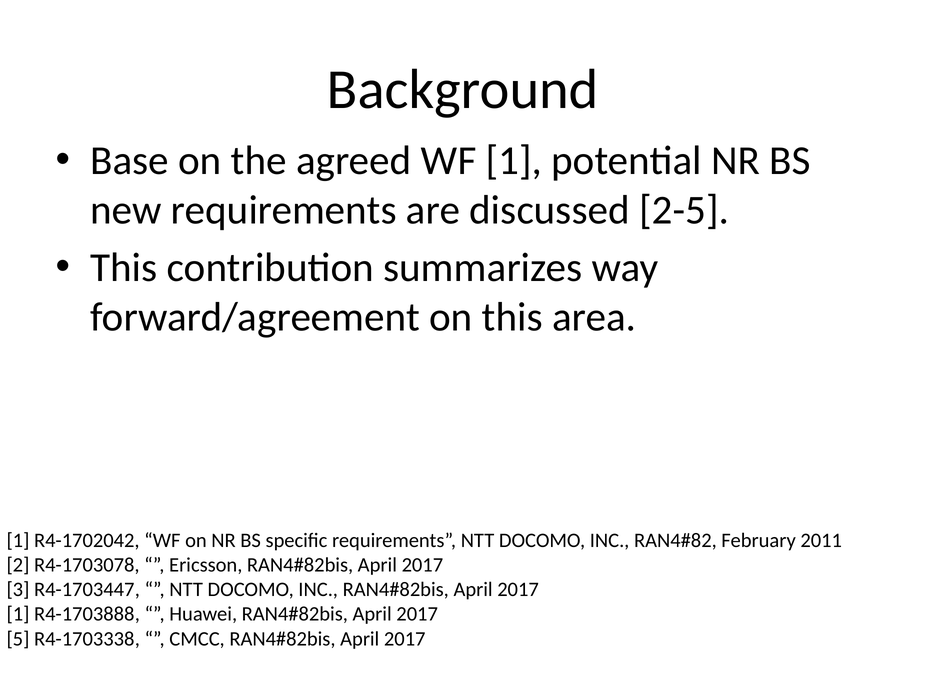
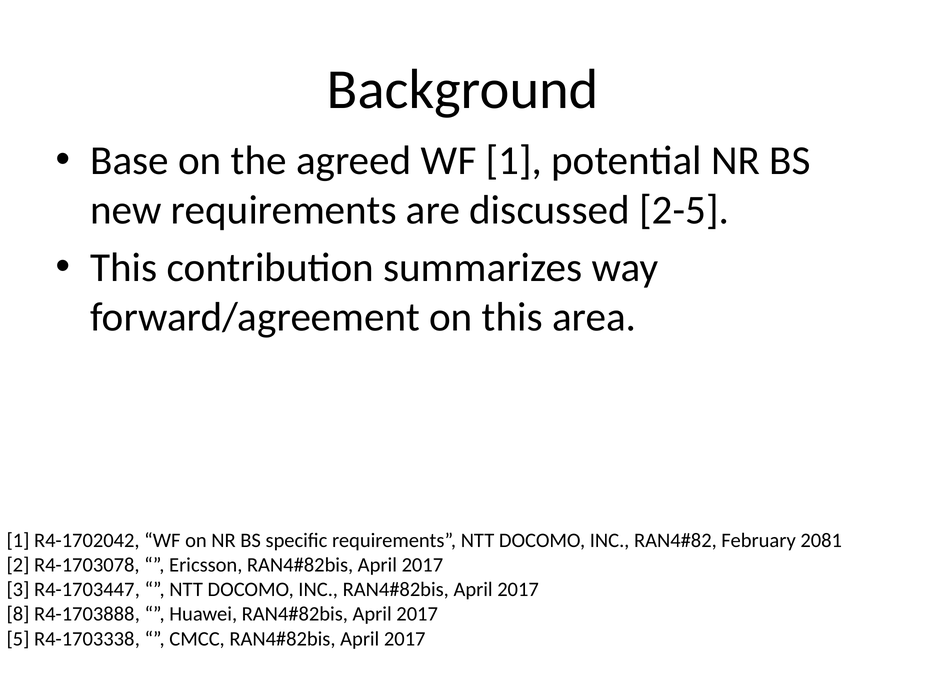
2011: 2011 -> 2081
1 at (18, 615): 1 -> 8
